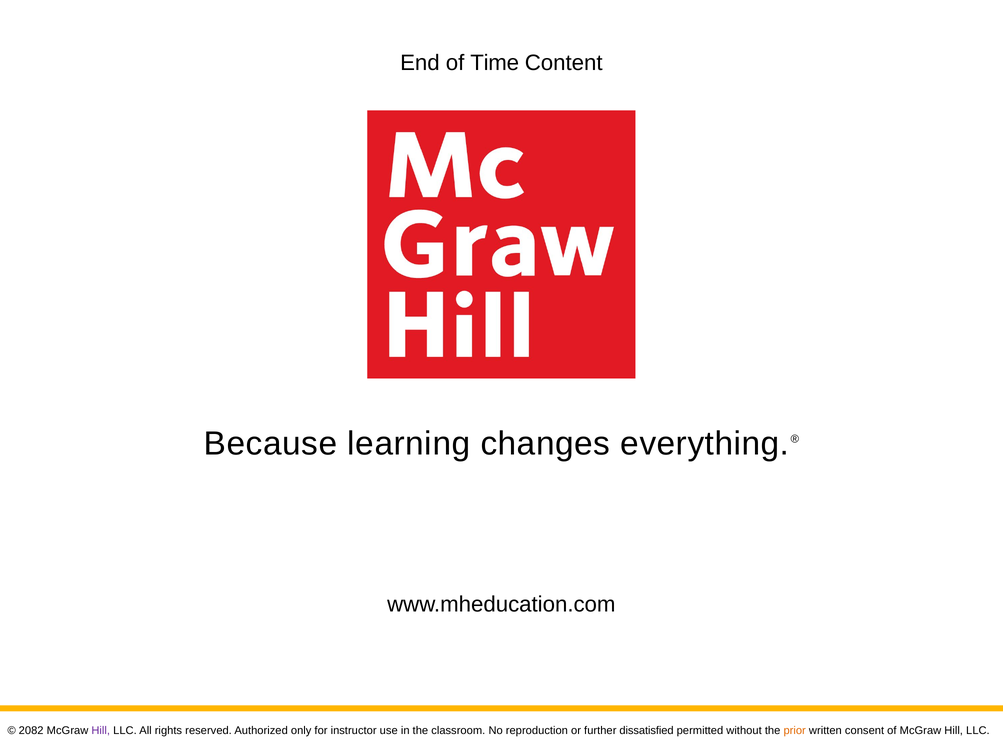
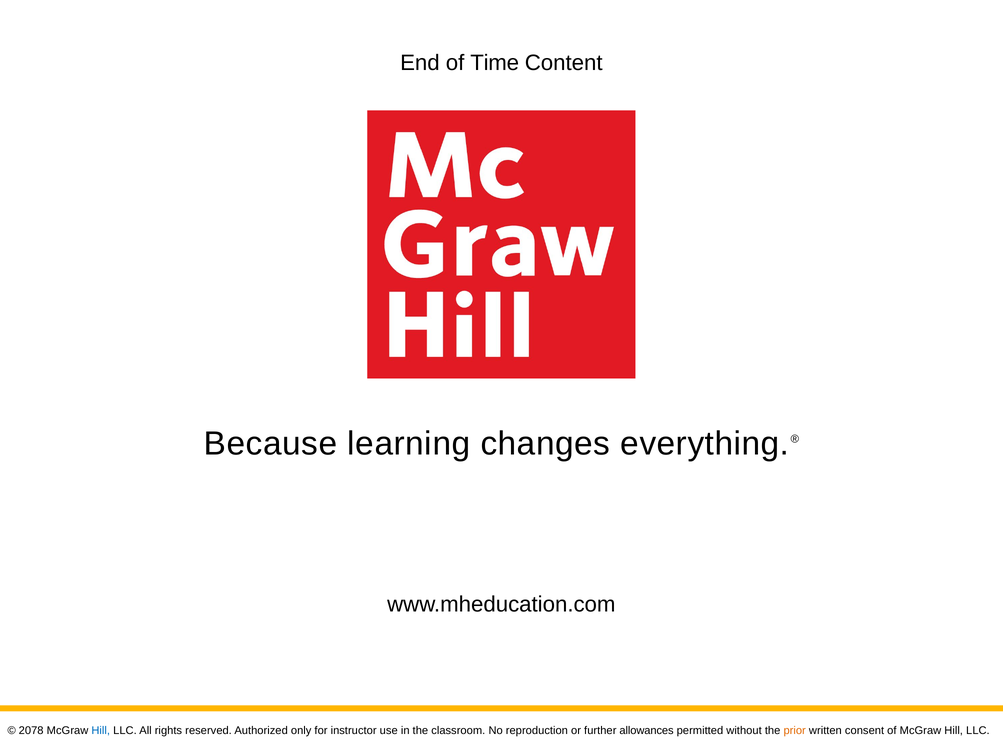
2082: 2082 -> 2078
Hill at (101, 731) colour: purple -> blue
dissatisfied: dissatisfied -> allowances
